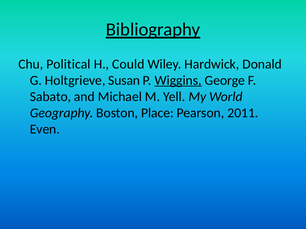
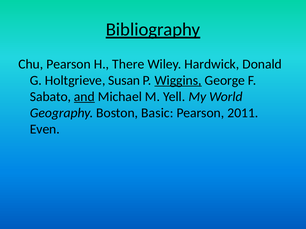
Chu Political: Political -> Pearson
Could: Could -> There
and underline: none -> present
Place: Place -> Basic
